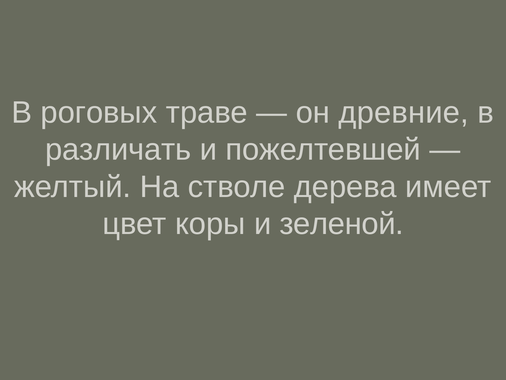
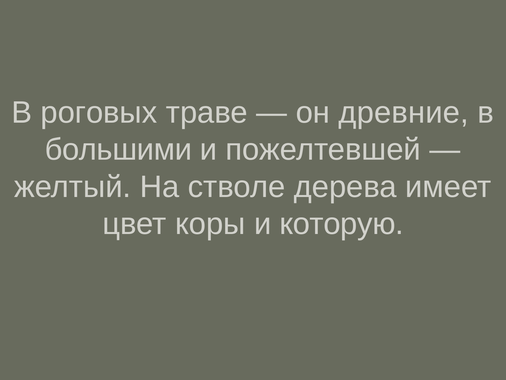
различать: различать -> большими
зеленой: зеленой -> которую
